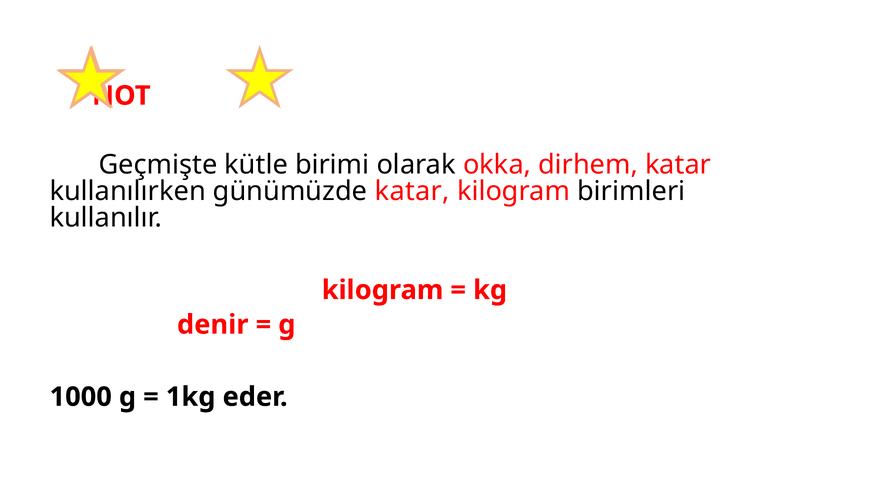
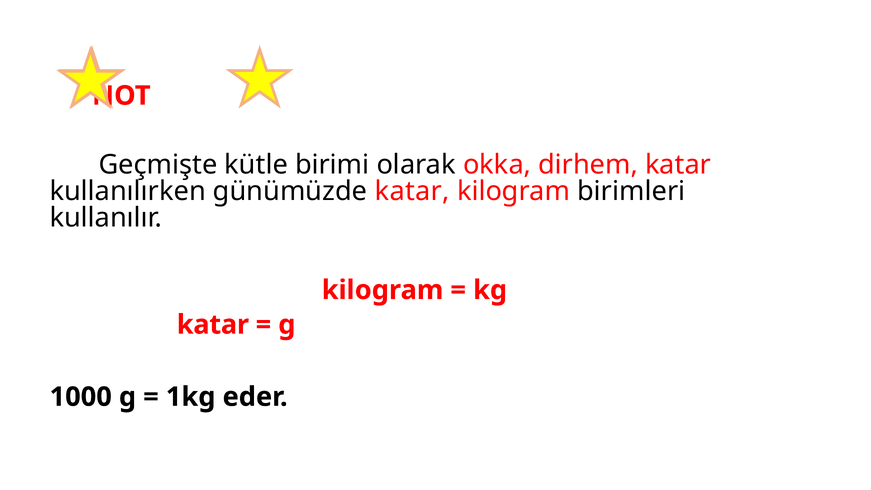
denir at (213, 325): denir -> katar
